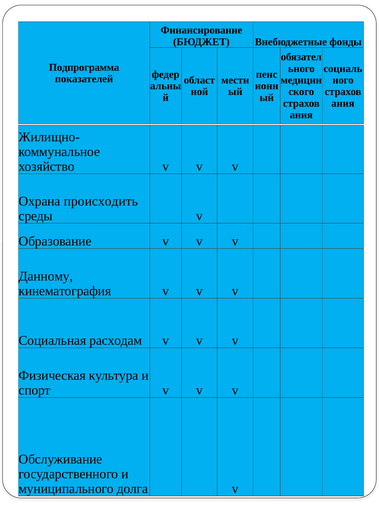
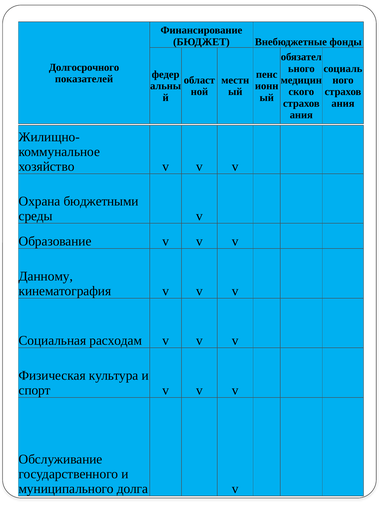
Подпрограмма: Подпрограмма -> Долгосрочного
происходить: происходить -> бюджетными
